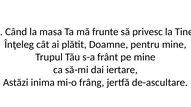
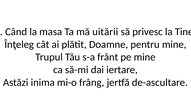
frunte: frunte -> uitării
